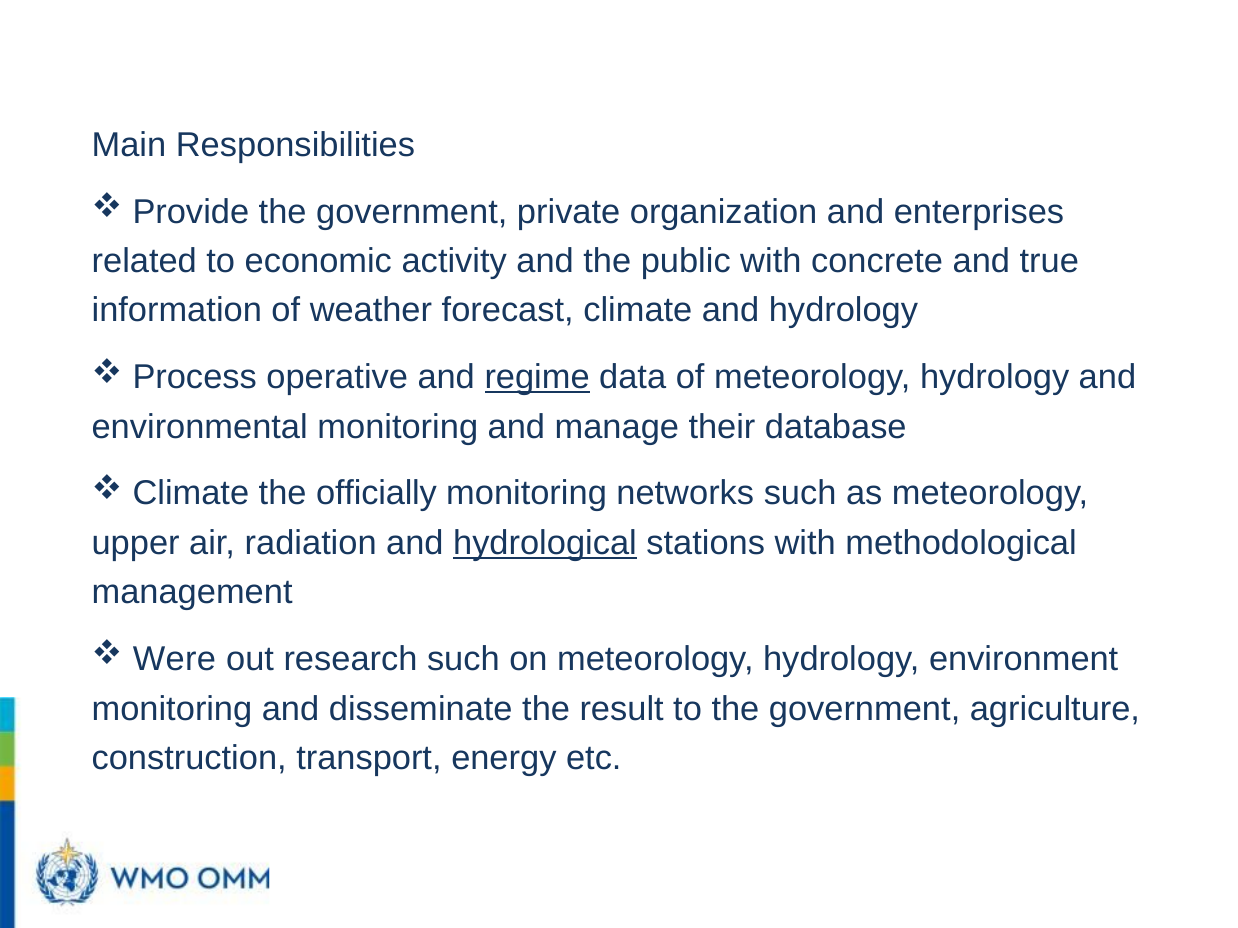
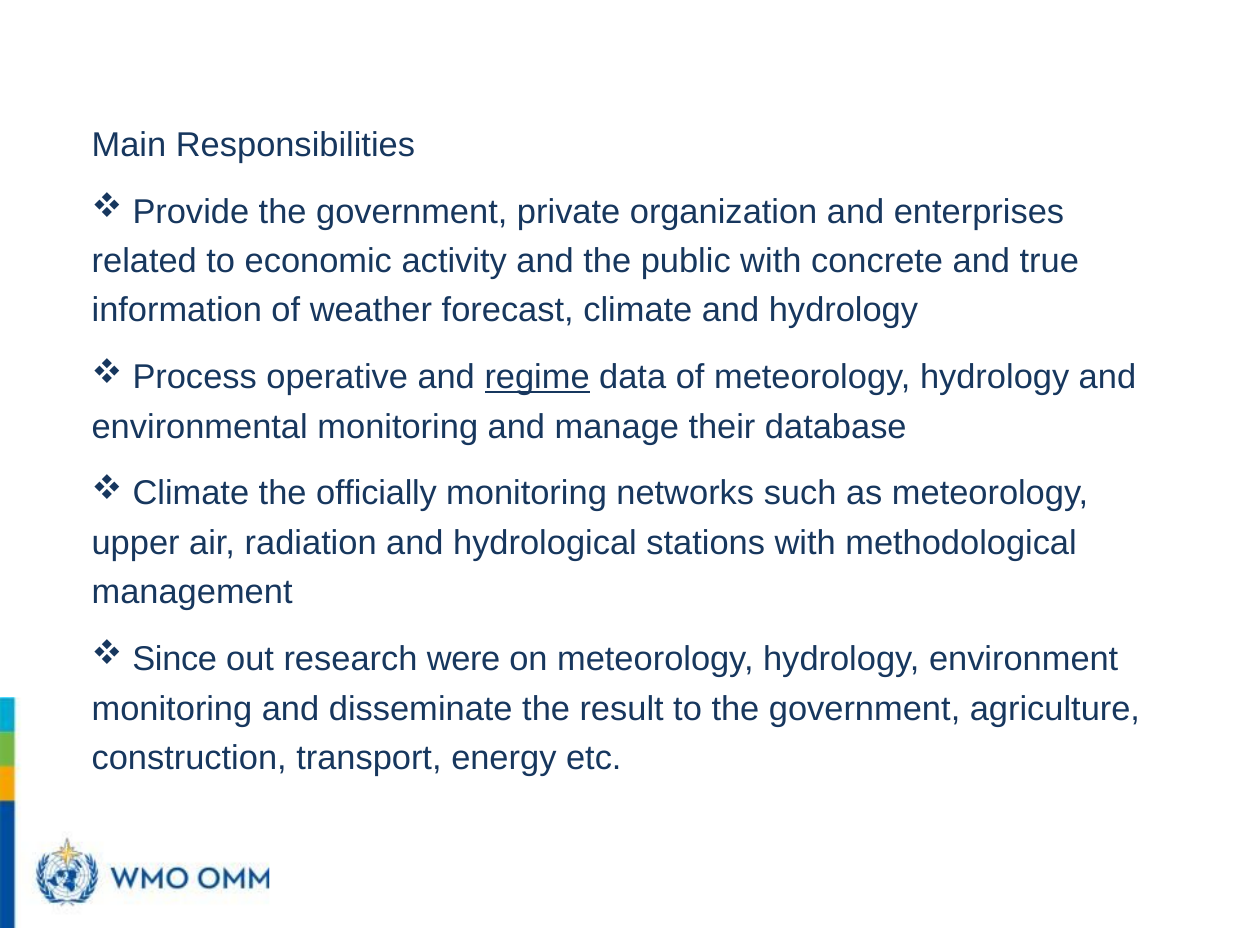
hydrological underline: present -> none
Were: Were -> Since
research such: such -> were
